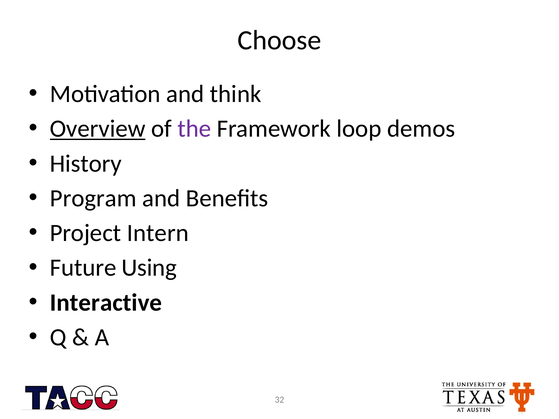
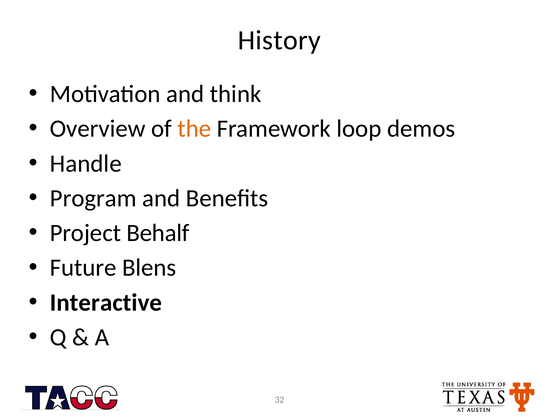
Choose: Choose -> History
Overview underline: present -> none
the colour: purple -> orange
History: History -> Handle
Intern: Intern -> Behalf
Using: Using -> Blens
